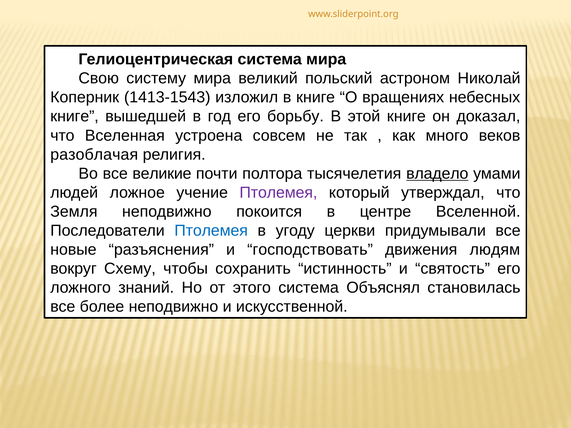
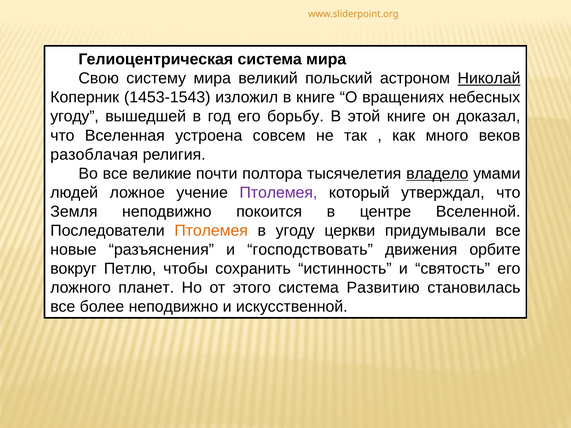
Николай underline: none -> present
1413-1543: 1413-1543 -> 1453-1543
книге at (75, 116): книге -> угоду
Птолемея at (211, 231) colour: blue -> orange
людям: людям -> орбите
Схему: Схему -> Петлю
знаний: знаний -> планет
Объяснял: Объяснял -> Развитию
